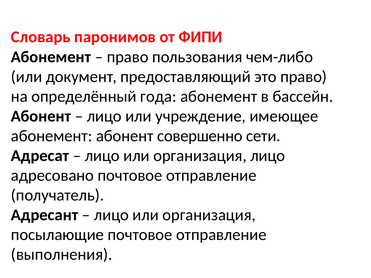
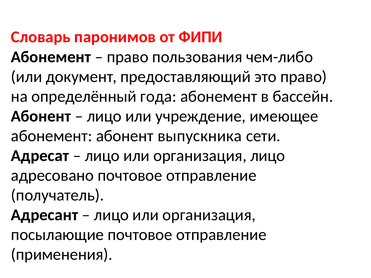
совершенно: совершенно -> выпускника
выполнения: выполнения -> применения
